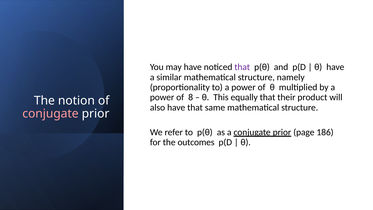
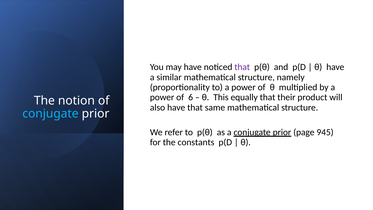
8: 8 -> 6
conjugate at (50, 114) colour: pink -> light blue
186: 186 -> 945
outcomes: outcomes -> constants
